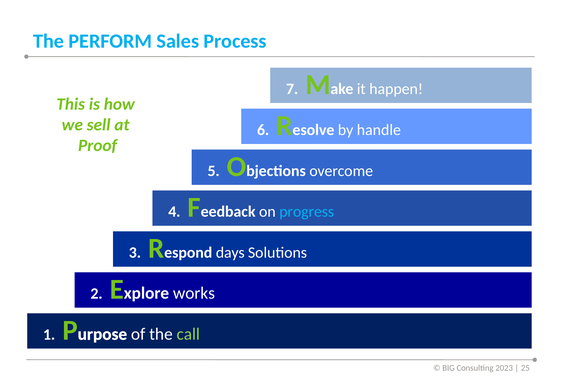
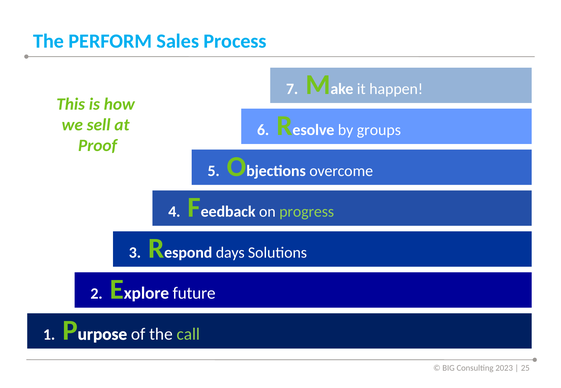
handle: handle -> groups
progress colour: light blue -> light green
works: works -> future
